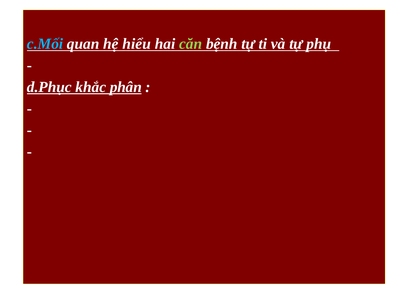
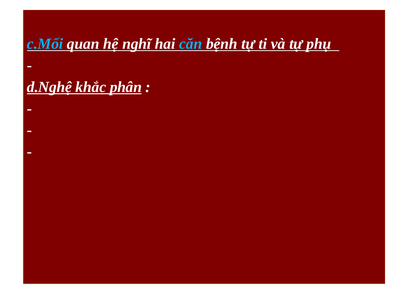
hiểu: hiểu -> nghĩ
căn colour: light green -> light blue
d.Phục: d.Phục -> d.Nghệ
